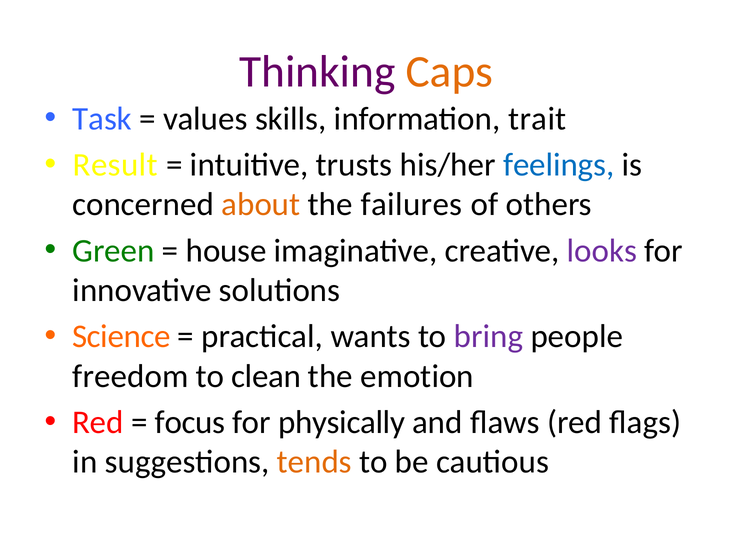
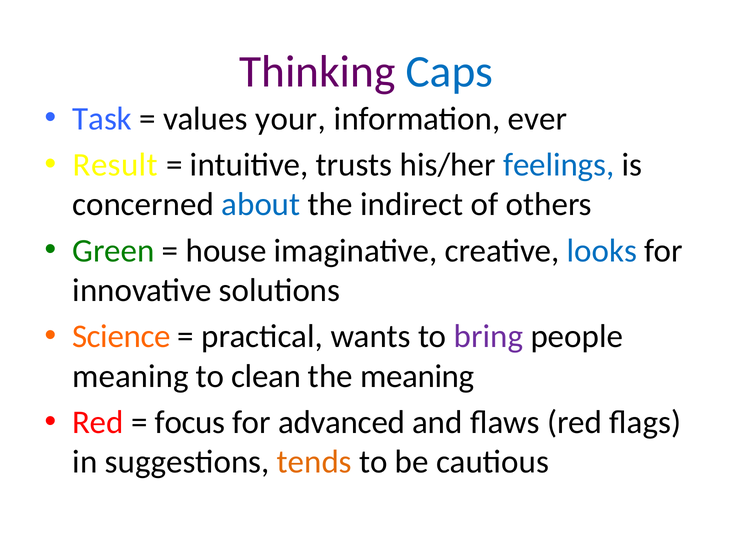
Caps colour: orange -> blue
skills: skills -> your
trait: trait -> ever
about colour: orange -> blue
failures: failures -> indirect
looks colour: purple -> blue
freedom at (130, 376): freedom -> meaning
the emotion: emotion -> meaning
physically: physically -> advanced
